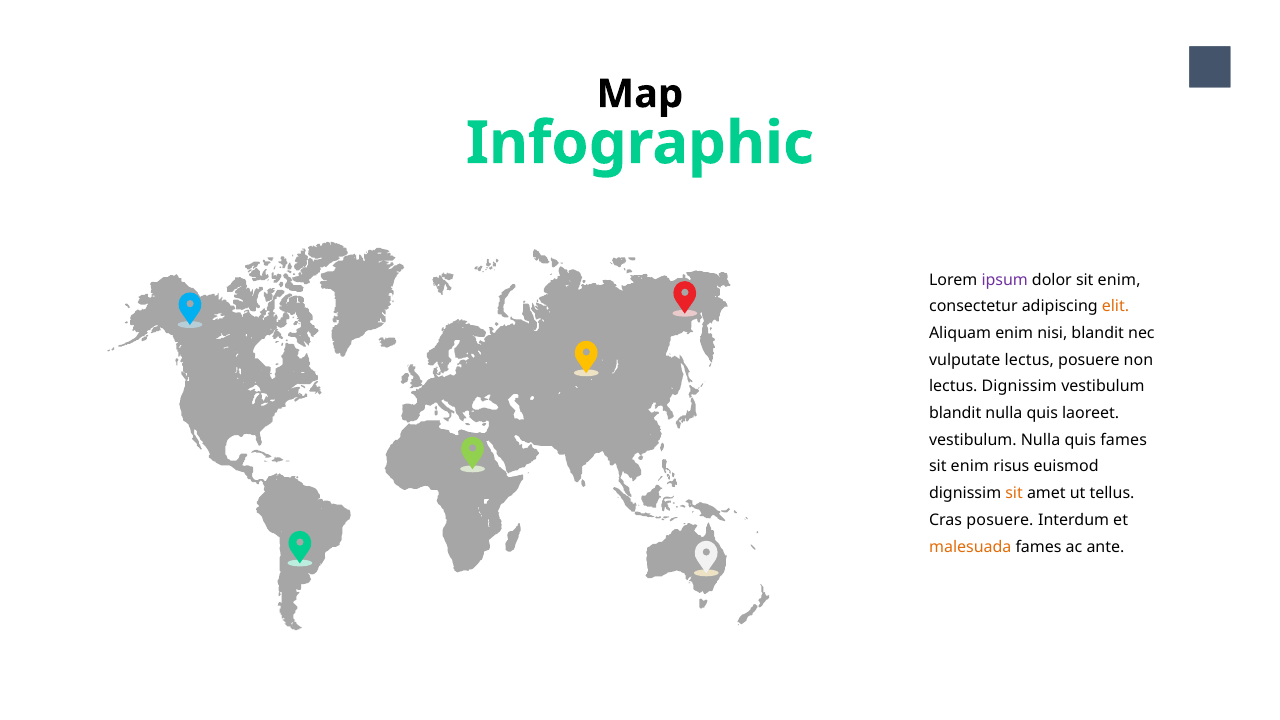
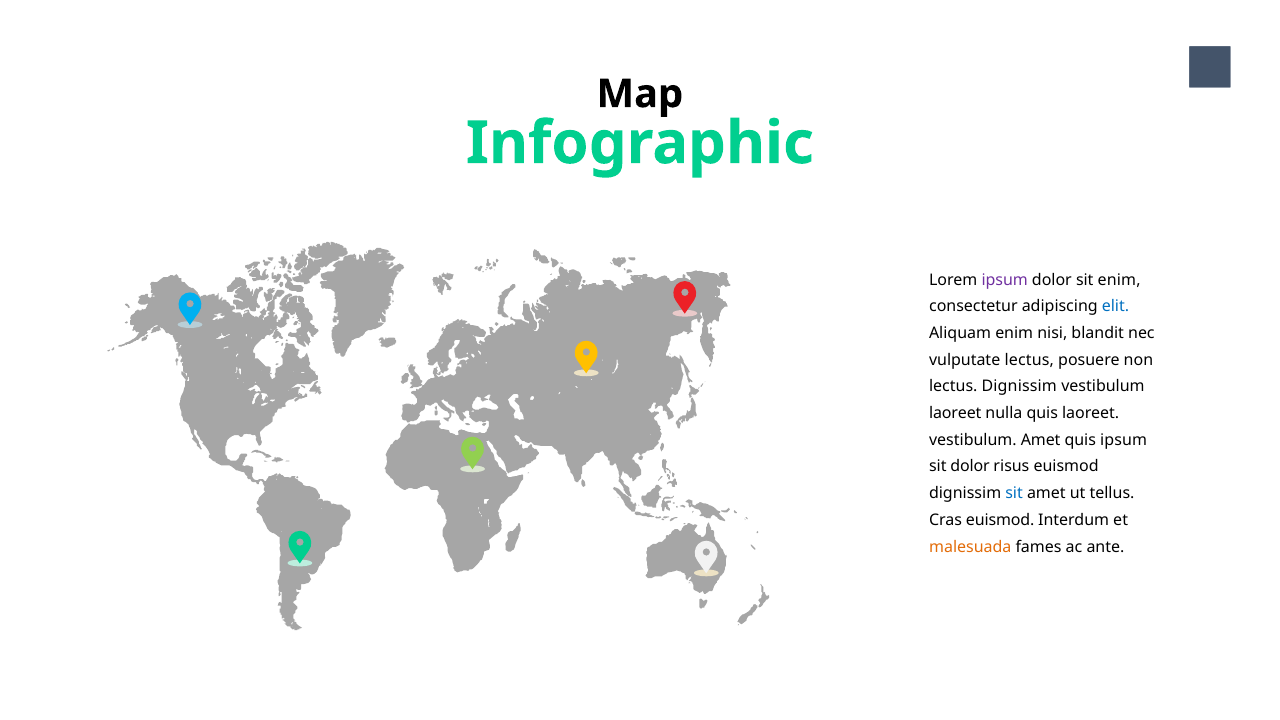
elit colour: orange -> blue
blandit at (955, 413): blandit -> laoreet
vestibulum Nulla: Nulla -> Amet
quis fames: fames -> ipsum
enim at (970, 467): enim -> dolor
sit at (1014, 493) colour: orange -> blue
Cras posuere: posuere -> euismod
